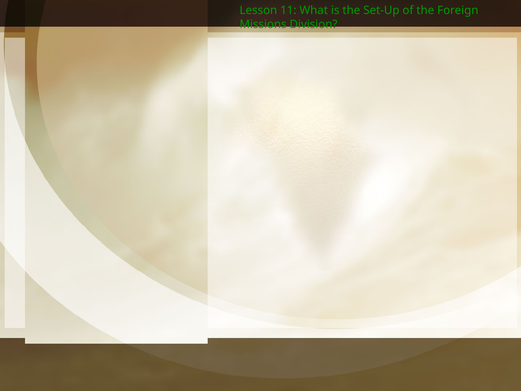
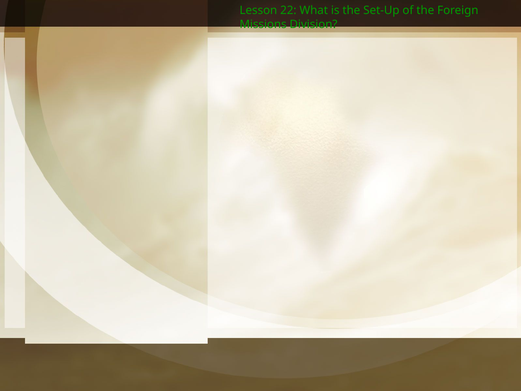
11: 11 -> 22
